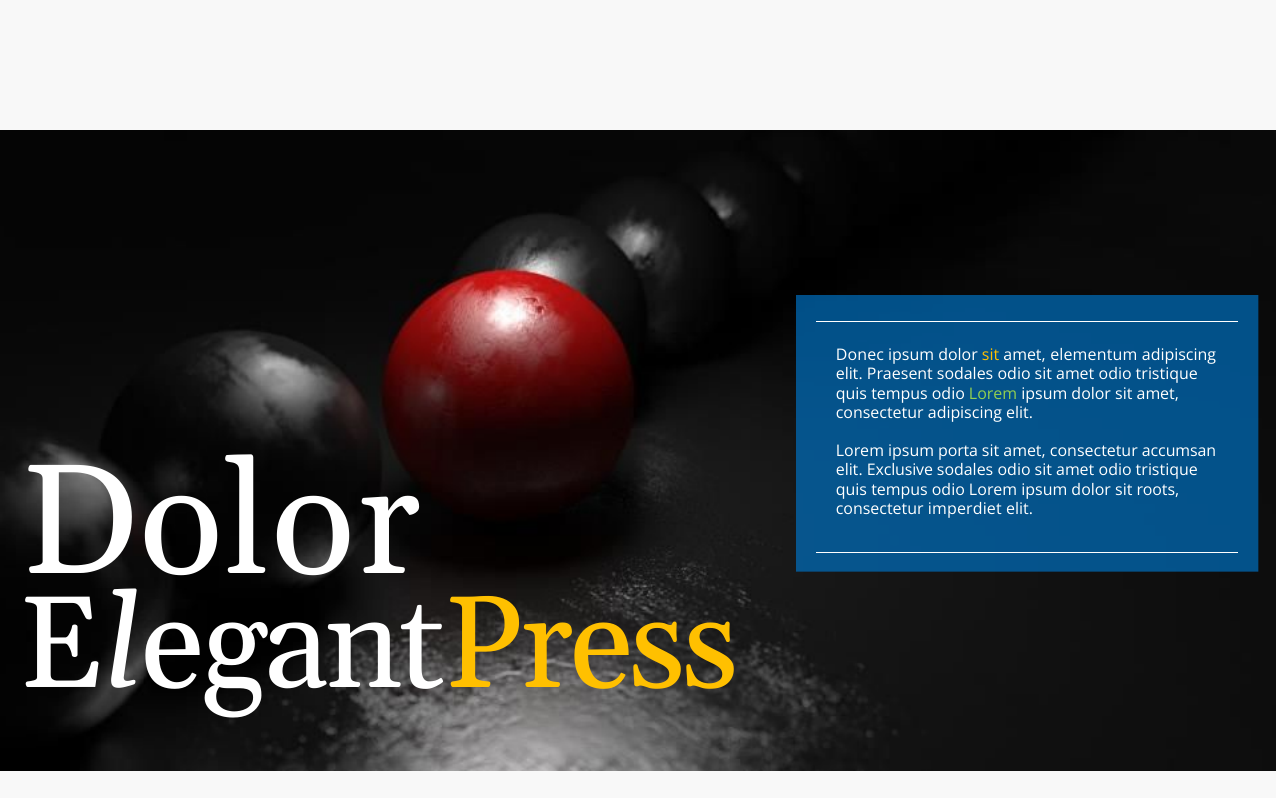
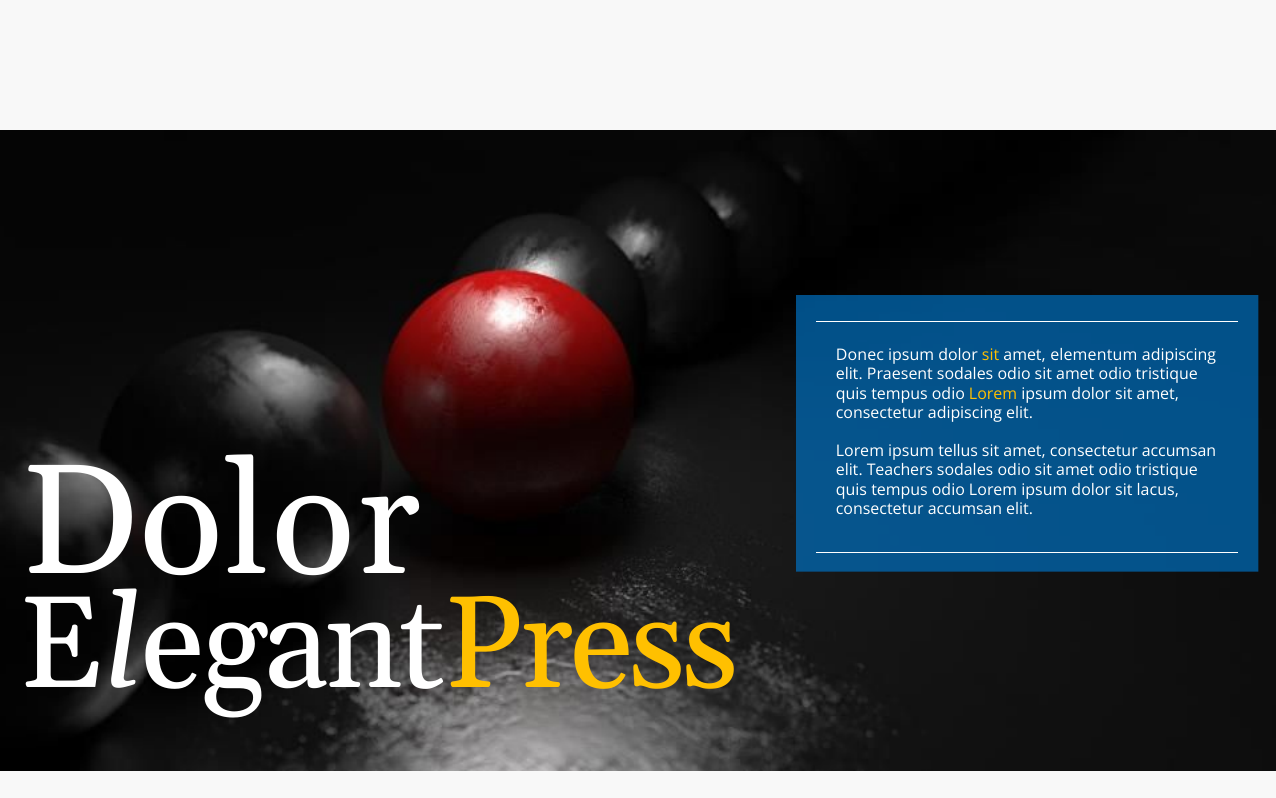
Lorem at (993, 394) colour: light green -> yellow
porta: porta -> tellus
Exclusive: Exclusive -> Teachers
roots: roots -> lacus
imperdiet at (965, 509): imperdiet -> accumsan
